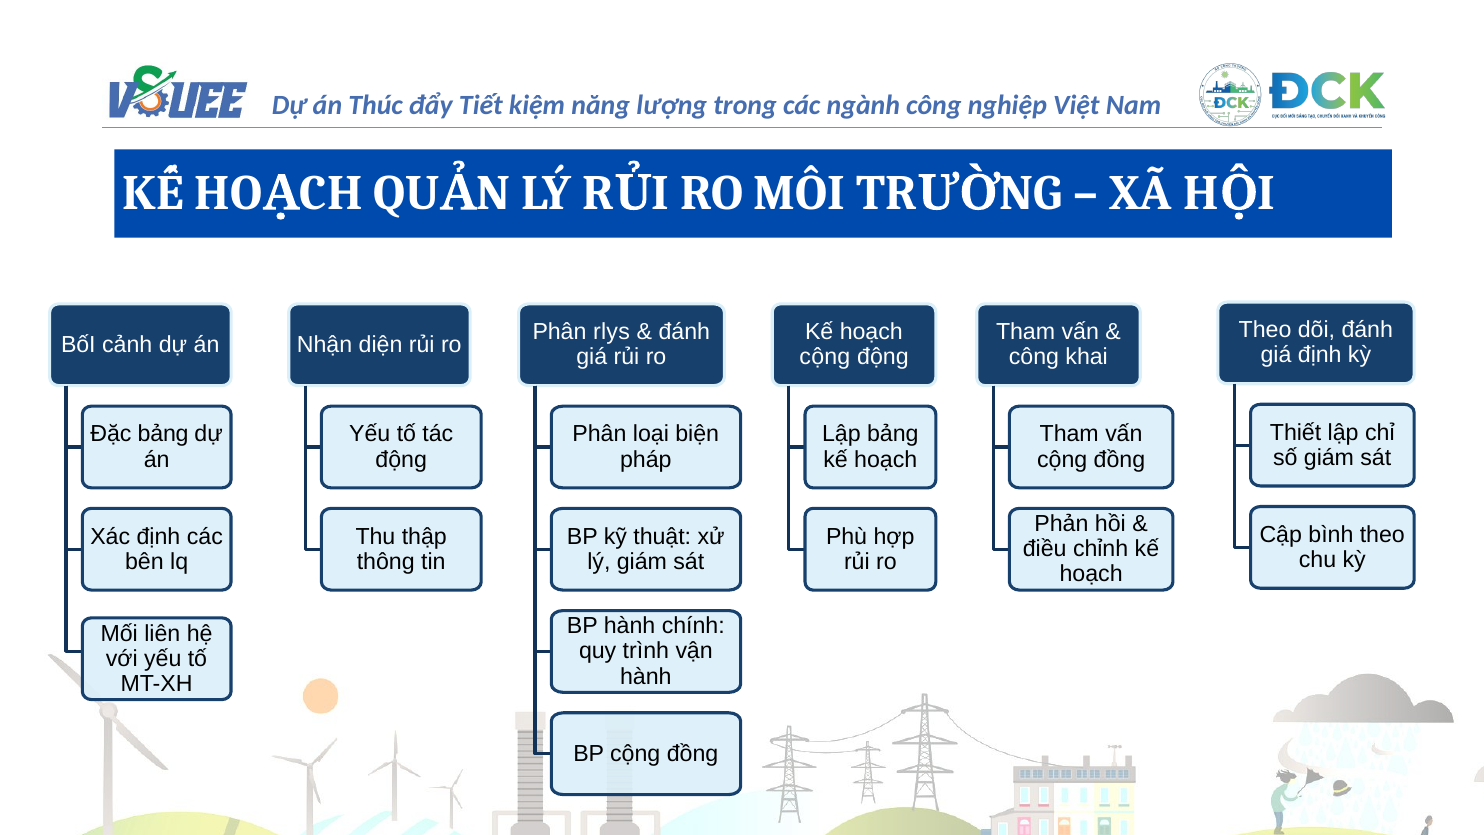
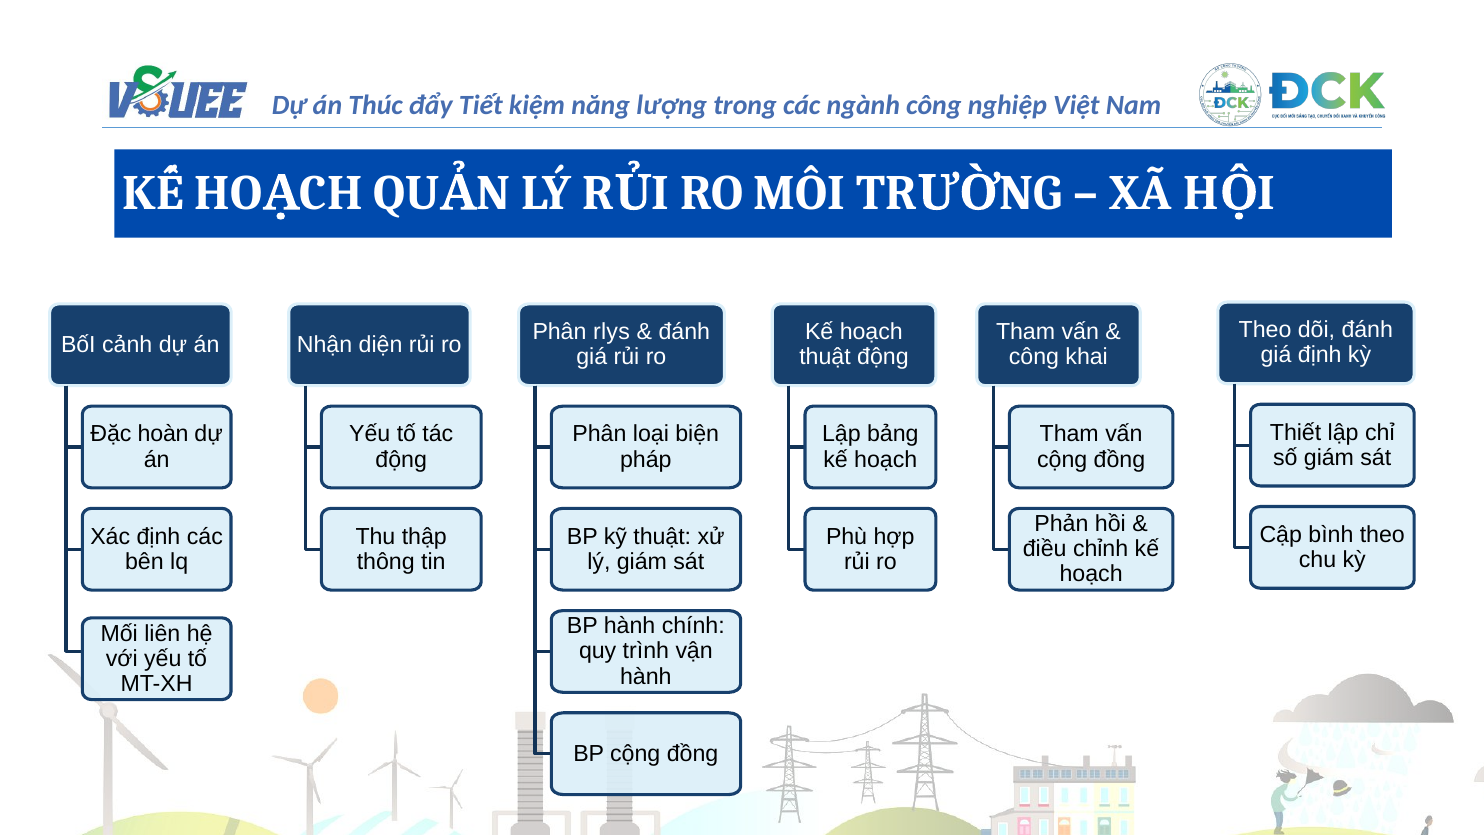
cộng at (825, 357): cộng -> thuật
Đặc bảng: bảng -> hoàn
